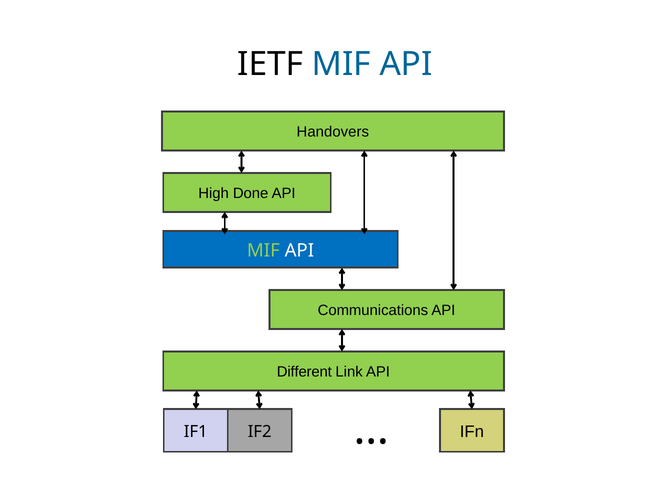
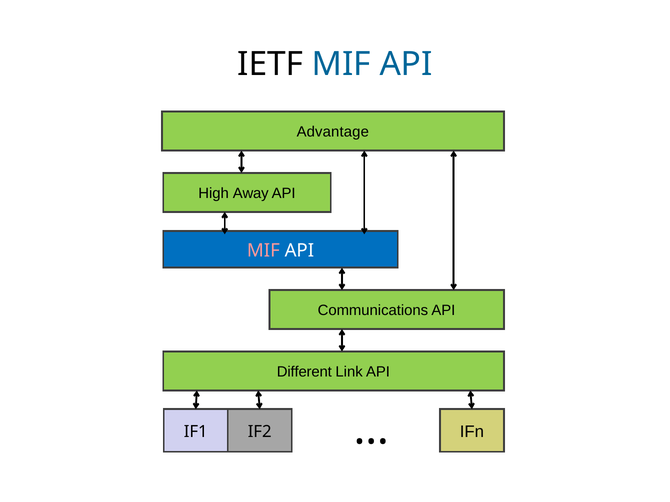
Handovers: Handovers -> Advantage
Done: Done -> Away
MIF at (263, 251) colour: light green -> pink
